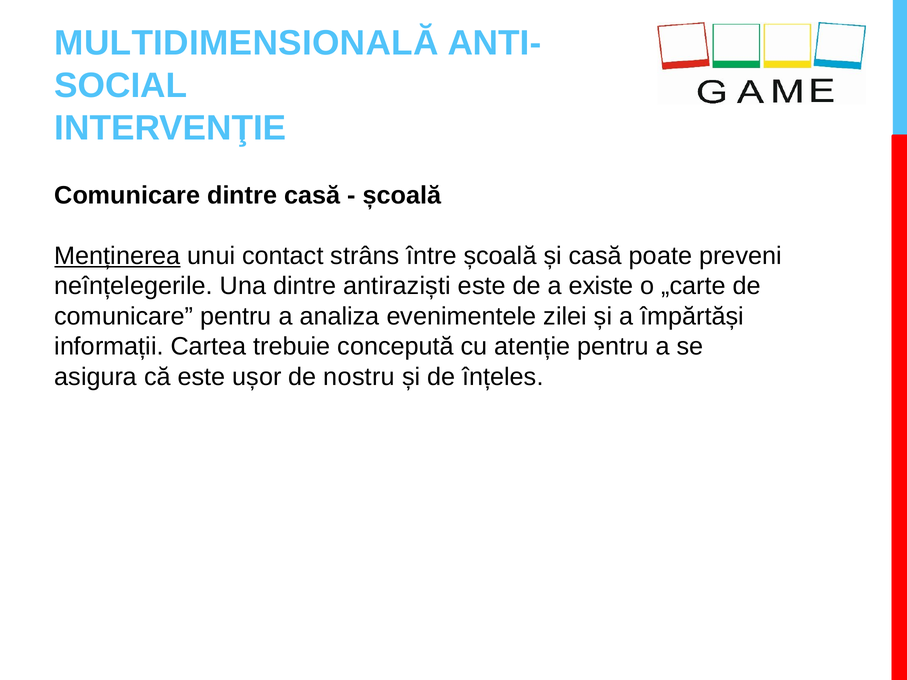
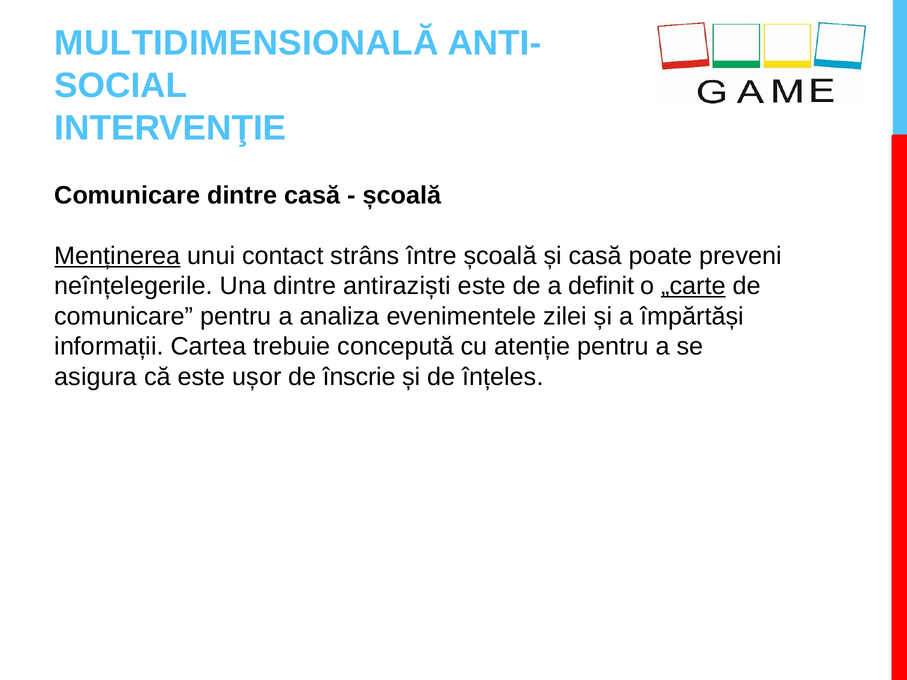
existe: existe -> definit
„carte underline: none -> present
nostru: nostru -> înscrie
